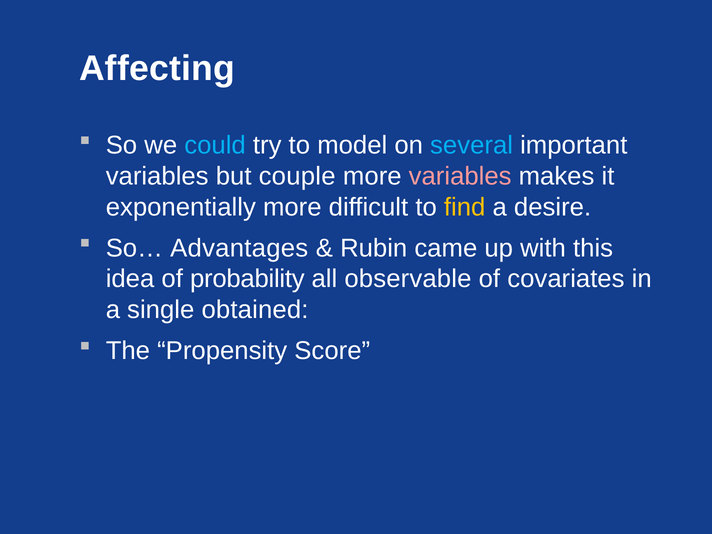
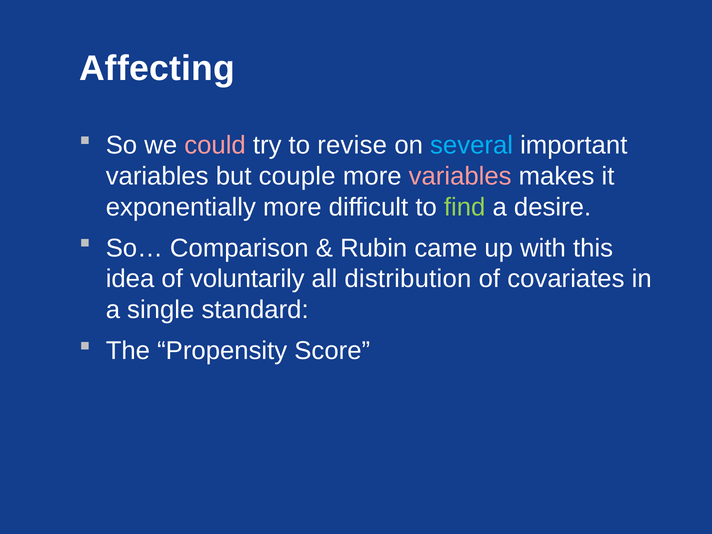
could colour: light blue -> pink
model: model -> revise
find colour: yellow -> light green
Advantages: Advantages -> Comparison
probability: probability -> voluntarily
observable: observable -> distribution
obtained: obtained -> standard
